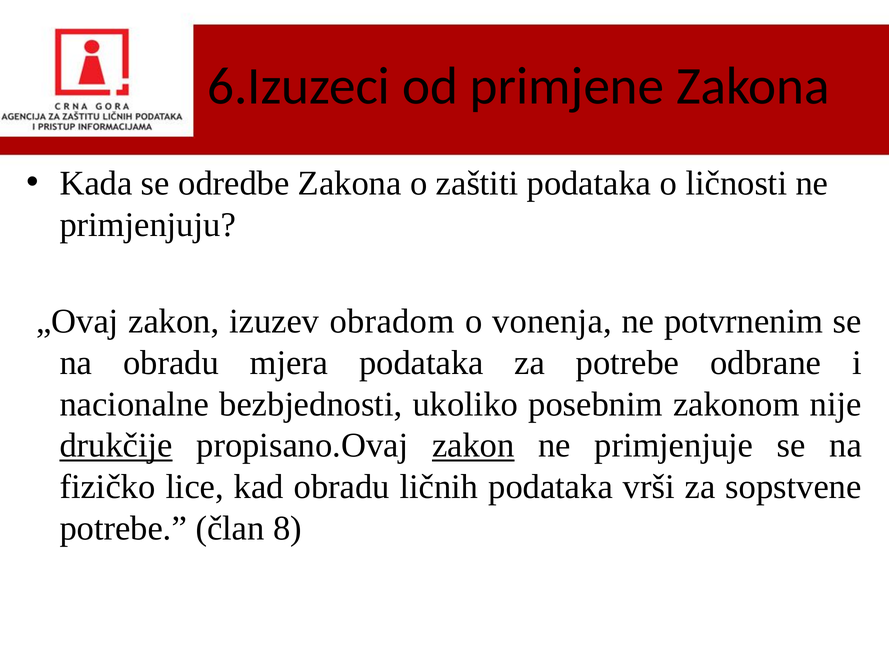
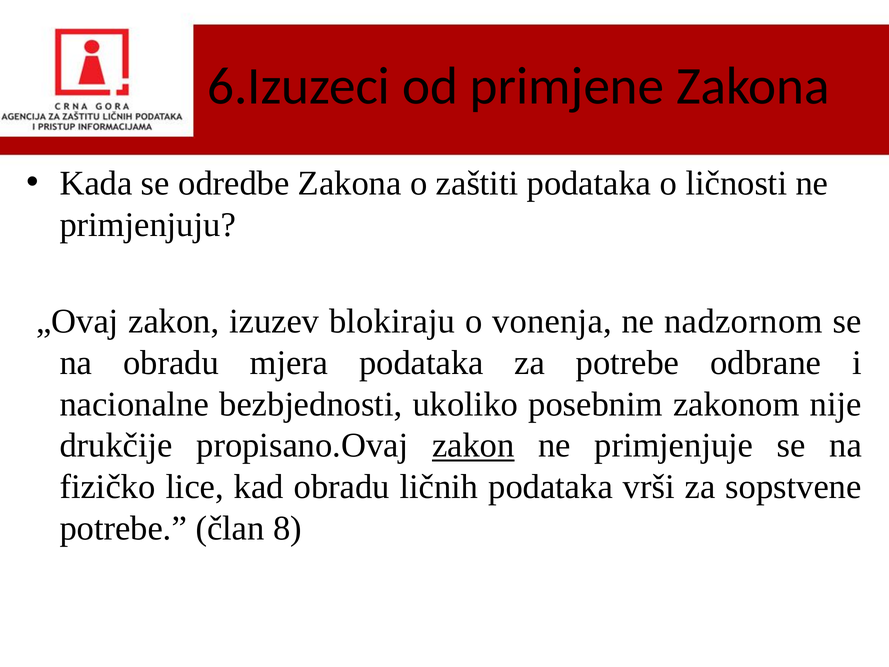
obradom: obradom -> blokiraju
potvrnenim: potvrnenim -> nadzornom
drukčije underline: present -> none
